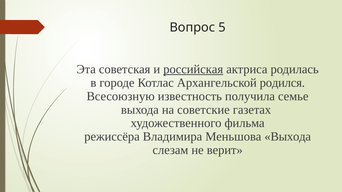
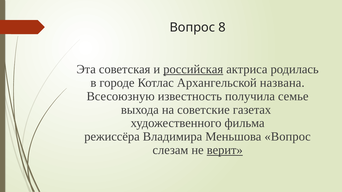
5: 5 -> 8
родился: родился -> названа
Меньшова Выхода: Выхода -> Вопрос
верит underline: none -> present
